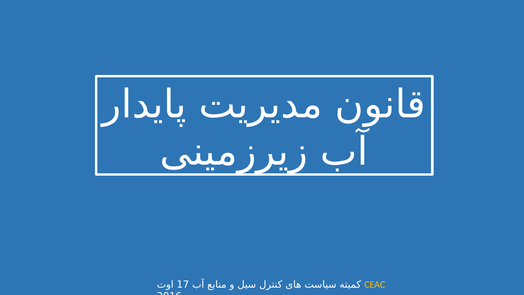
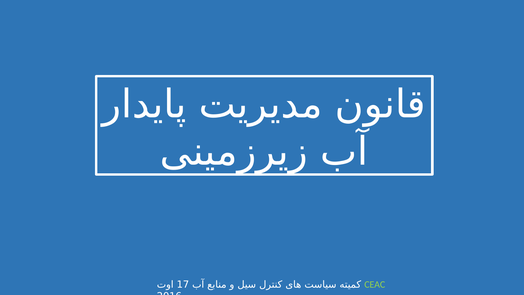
CEAC colour: yellow -> light green
